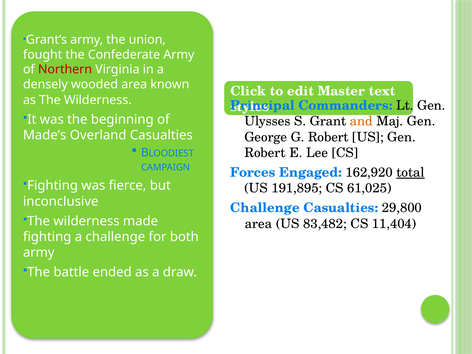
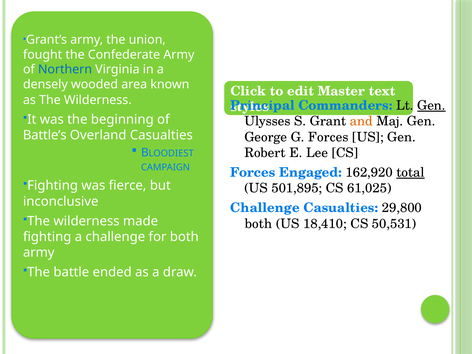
Northern colour: red -> blue
Gen at (431, 106) underline: none -> present
Made’s: Made’s -> Battle’s
G Robert: Robert -> Forces
191,895: 191,895 -> 501,895
area at (258, 224): area -> both
83,482: 83,482 -> 18,410
11,404: 11,404 -> 50,531
